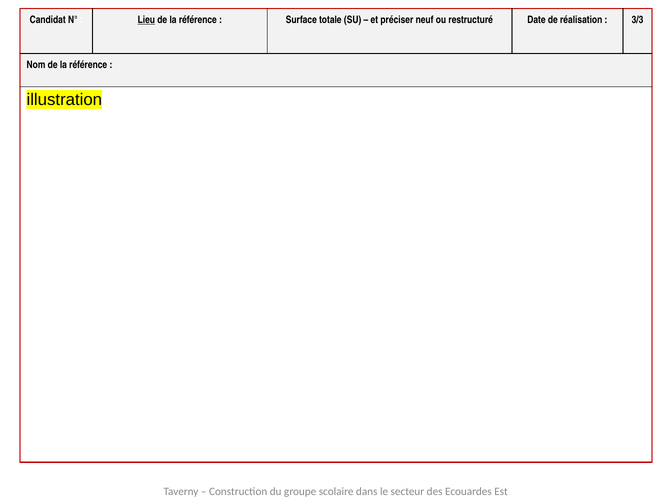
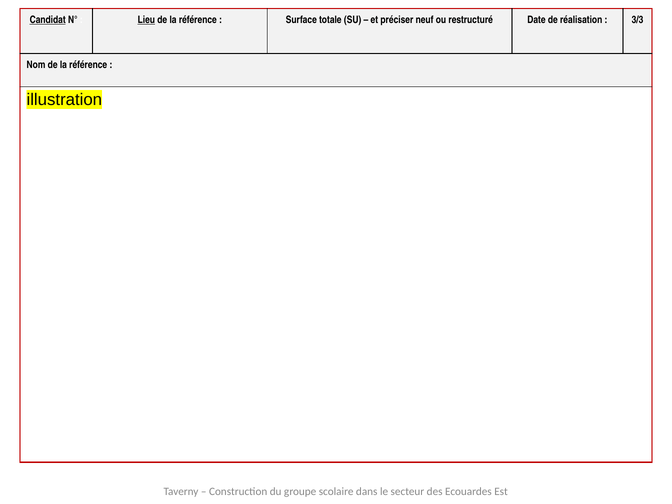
Candidat underline: none -> present
